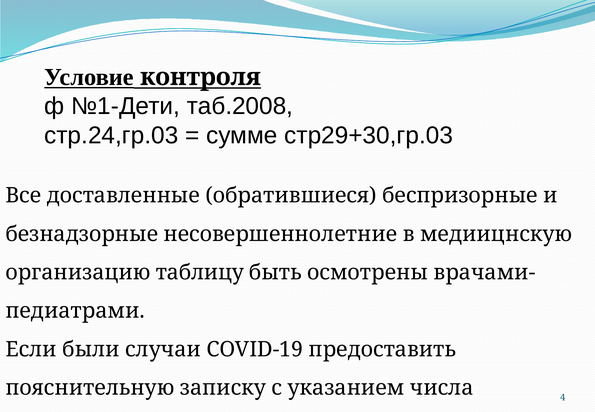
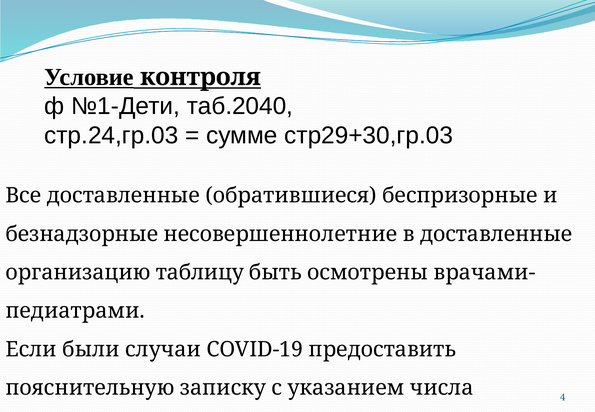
таб.2008: таб.2008 -> таб.2040
в медиицнскую: медиицнскую -> доставленные
